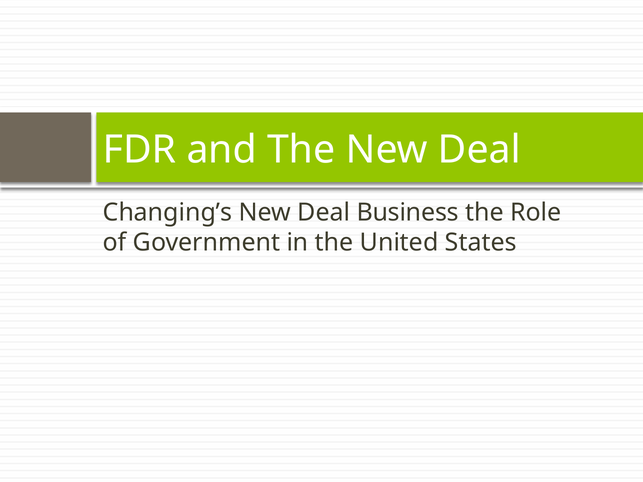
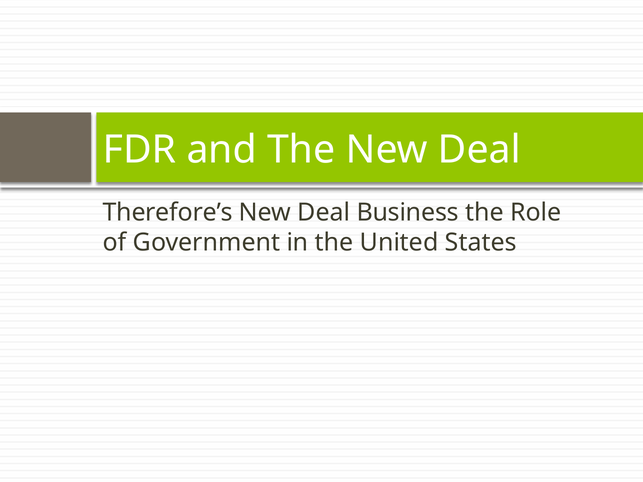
Changing’s: Changing’s -> Therefore’s
